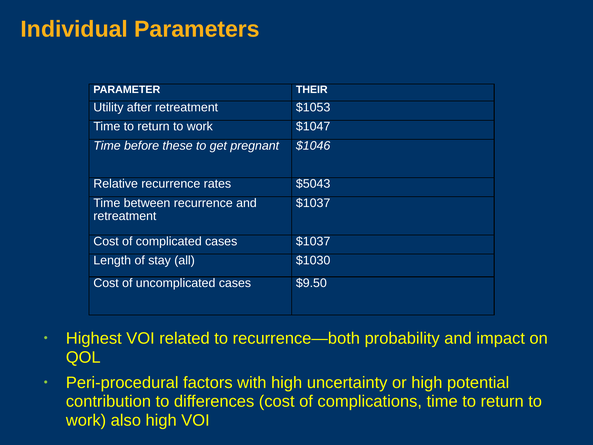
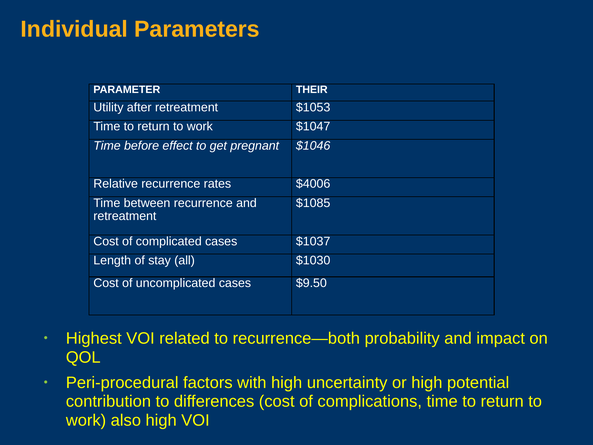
these: these -> effect
$5043: $5043 -> $4006
$1037 at (313, 203): $1037 -> $1085
